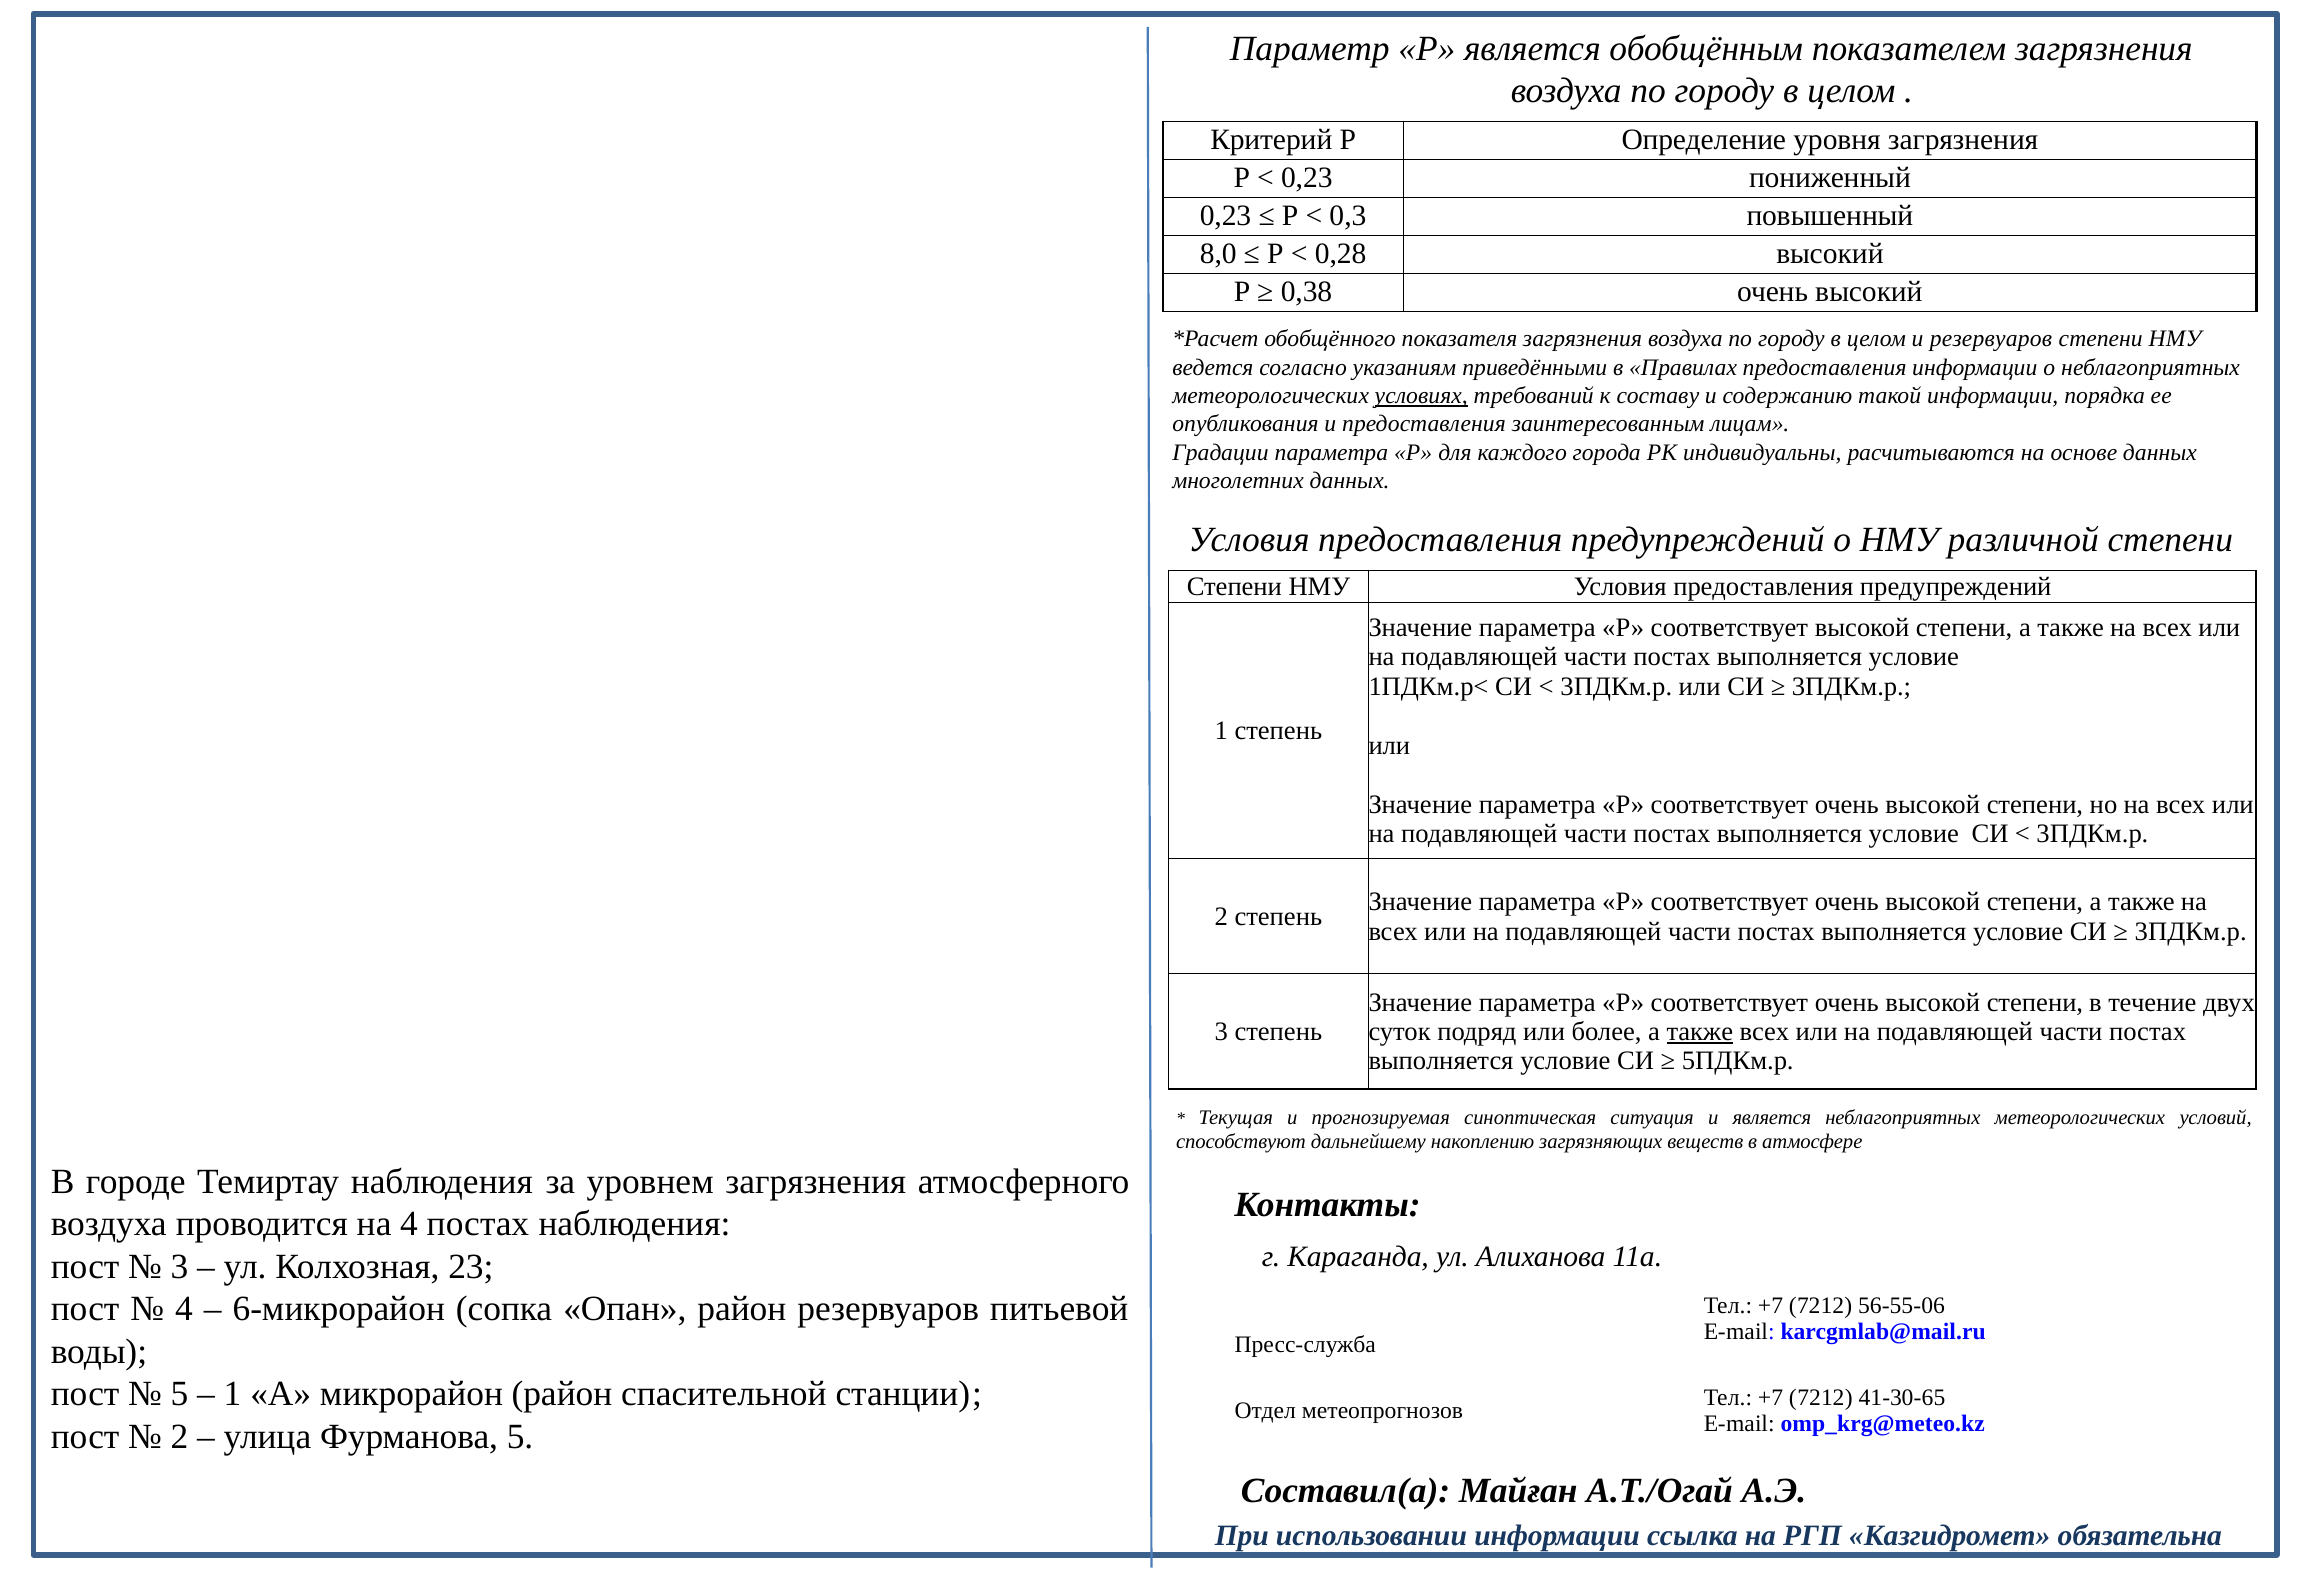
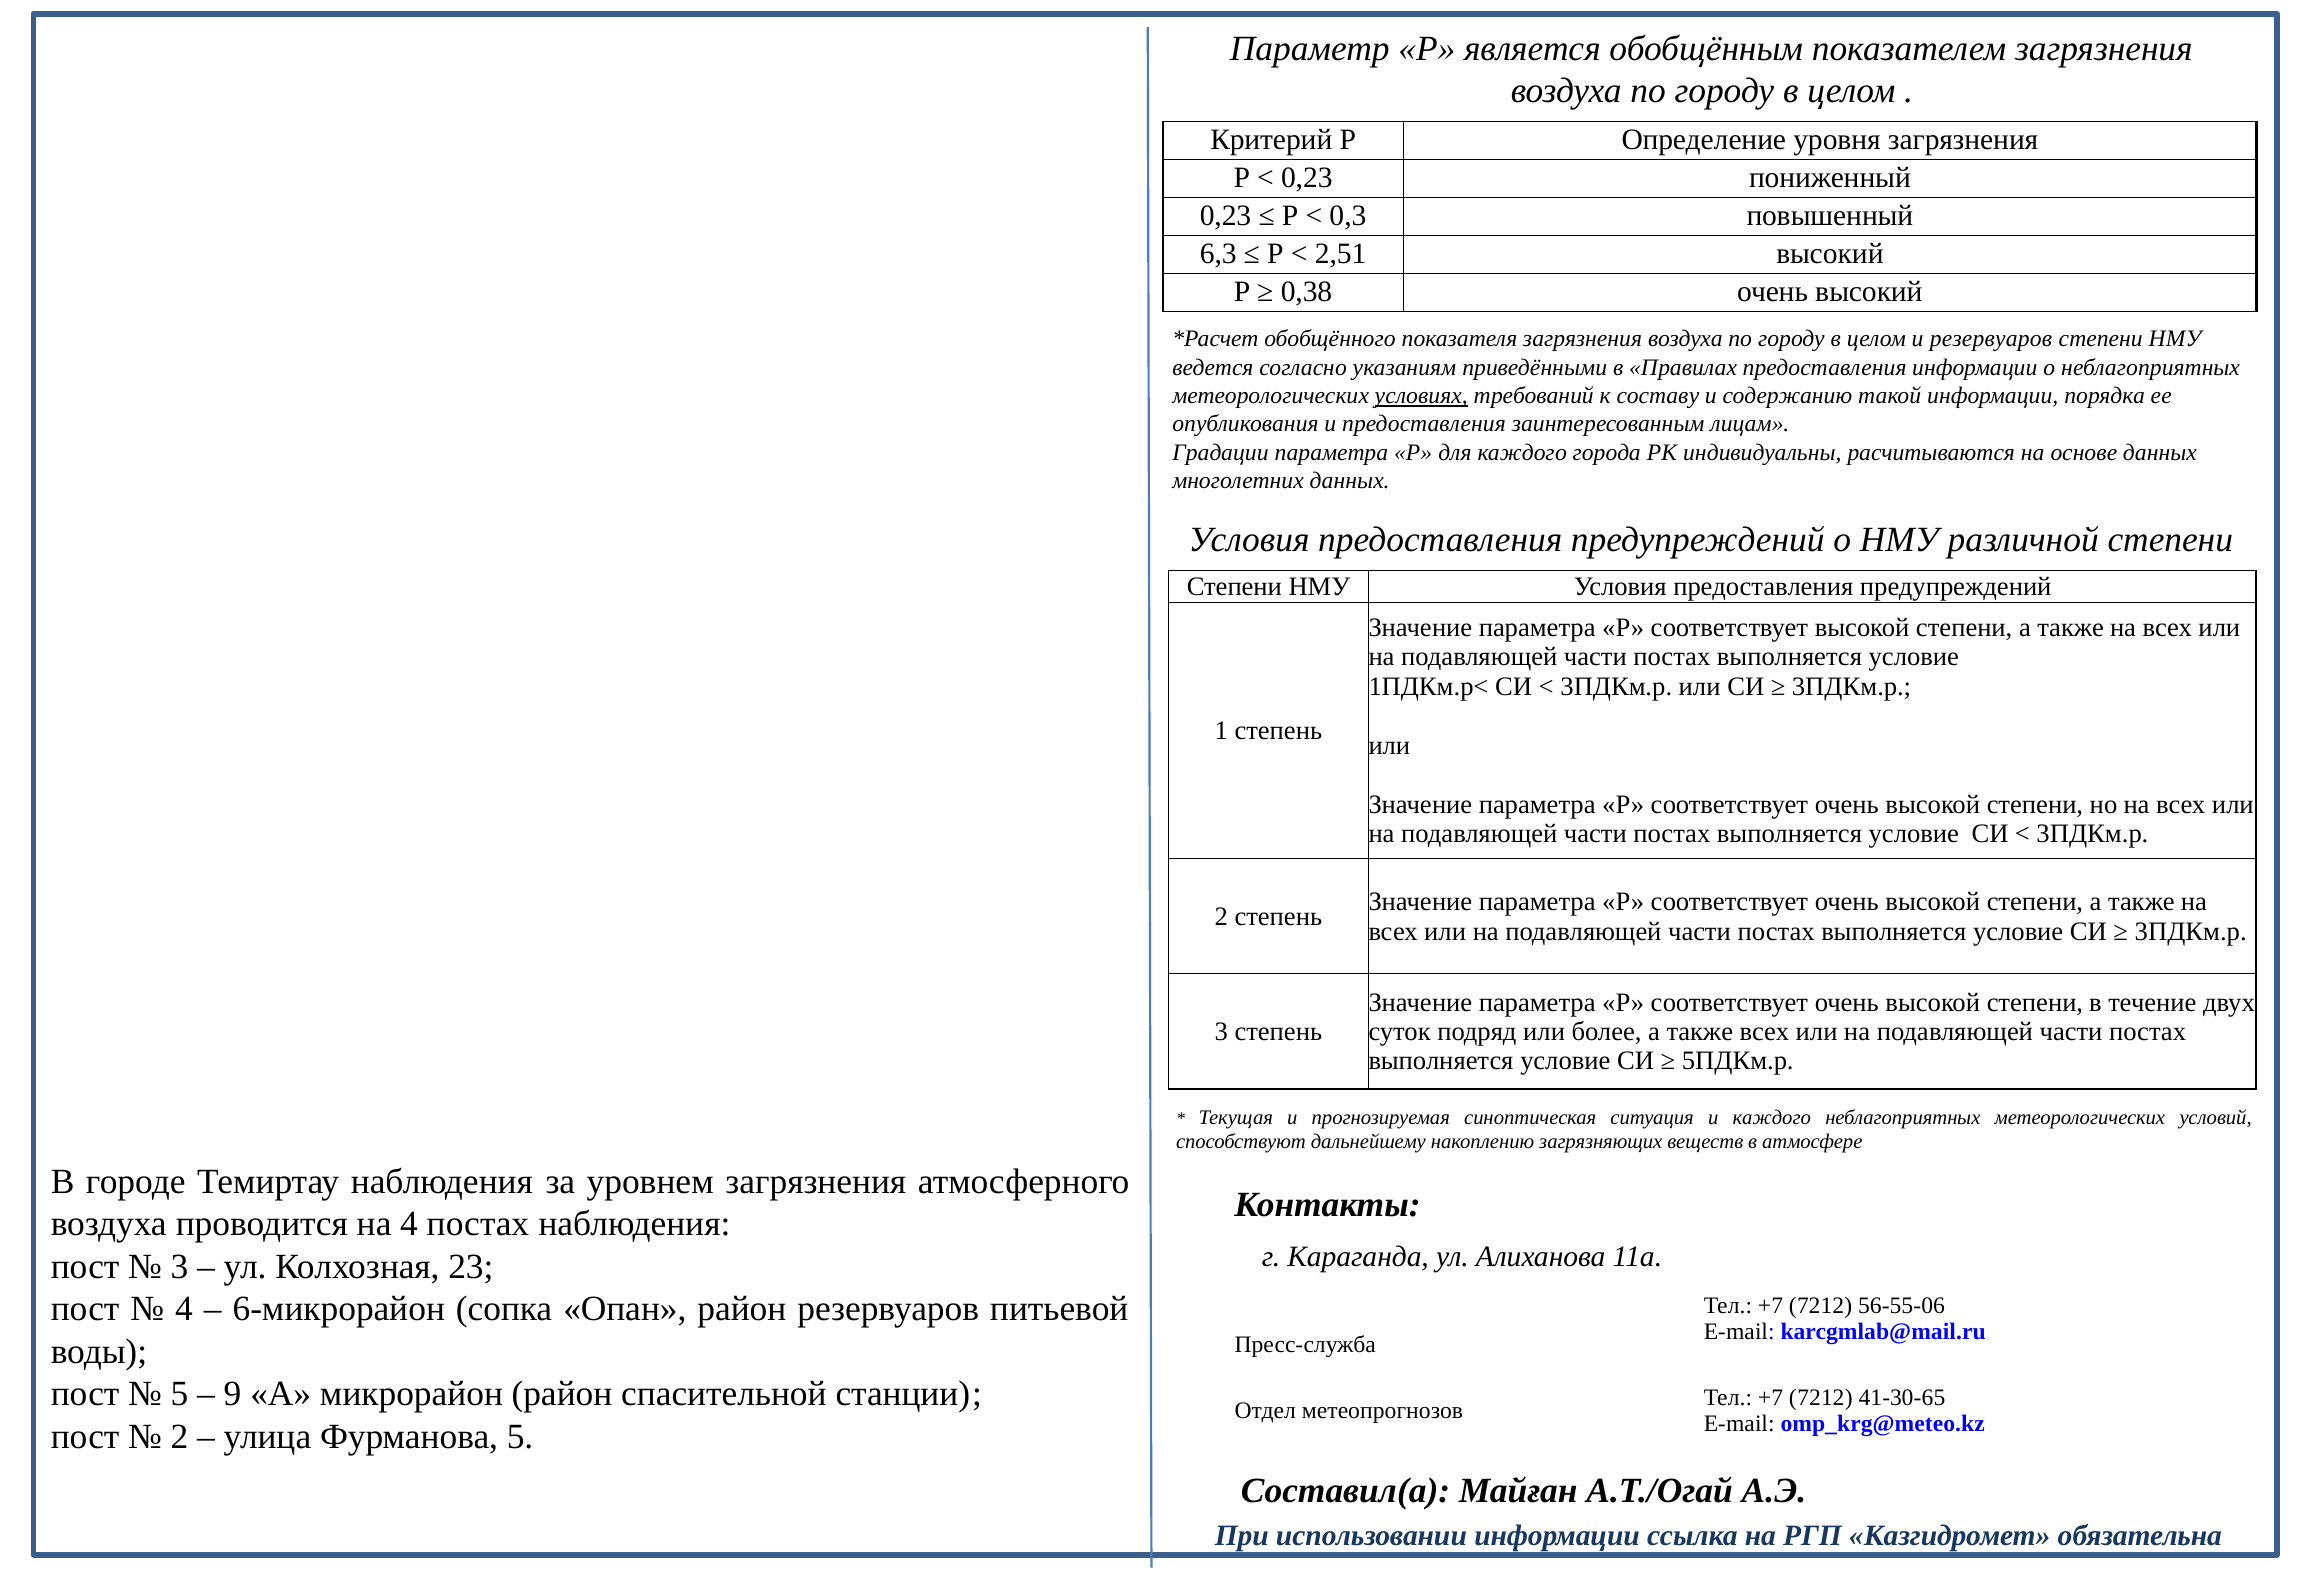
8,0: 8,0 -> 6,3
0,28: 0,28 -> 2,51
также at (1700, 1031) underline: present -> none
и является: является -> каждого
1 at (233, 1394): 1 -> 9
